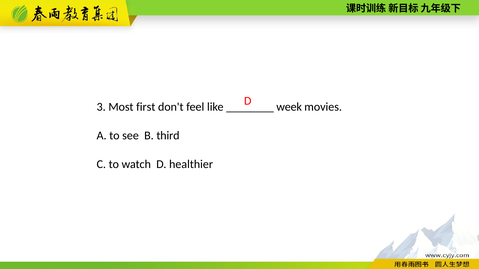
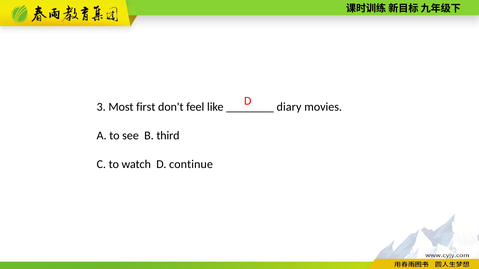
week: week -> diary
healthier: healthier -> continue
